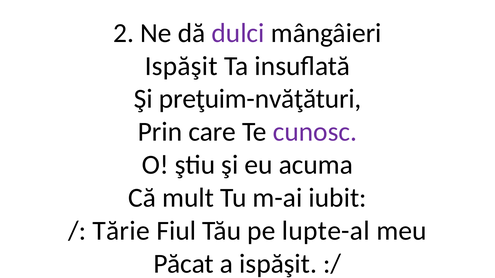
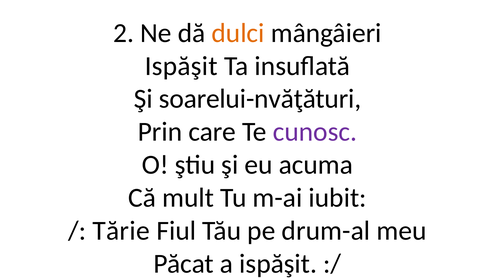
dulci colour: purple -> orange
preţuim-nvăţături: preţuim-nvăţături -> soarelui-nvăţături
lupte-al: lupte-al -> drum-al
